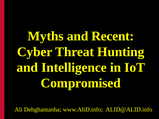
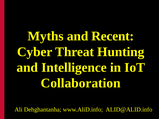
Compromised: Compromised -> Collaboration
